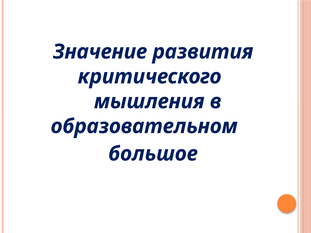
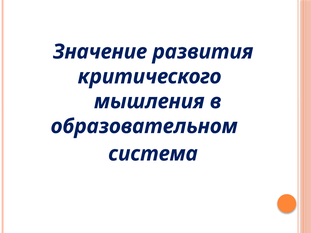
большое: большое -> система
